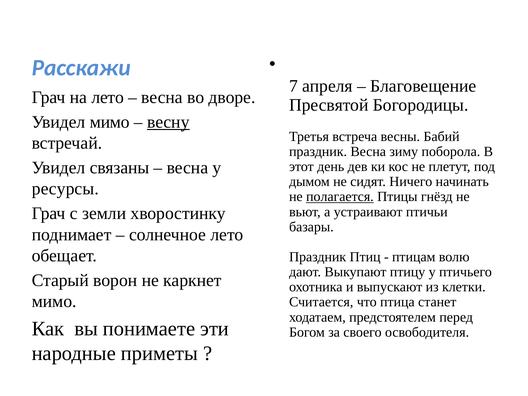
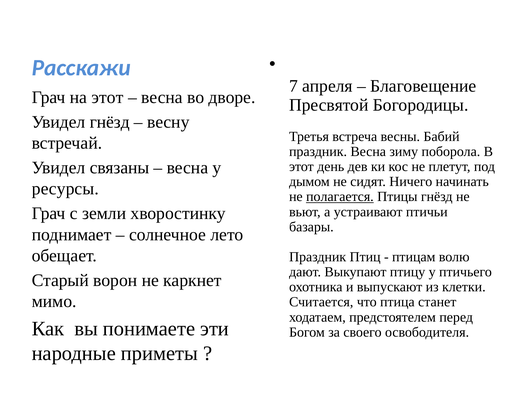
на лето: лето -> этот
Увидел мимо: мимо -> гнёзд
весну underline: present -> none
